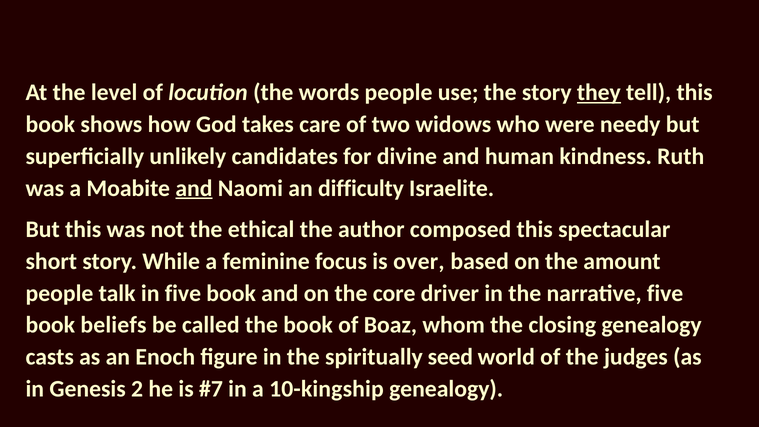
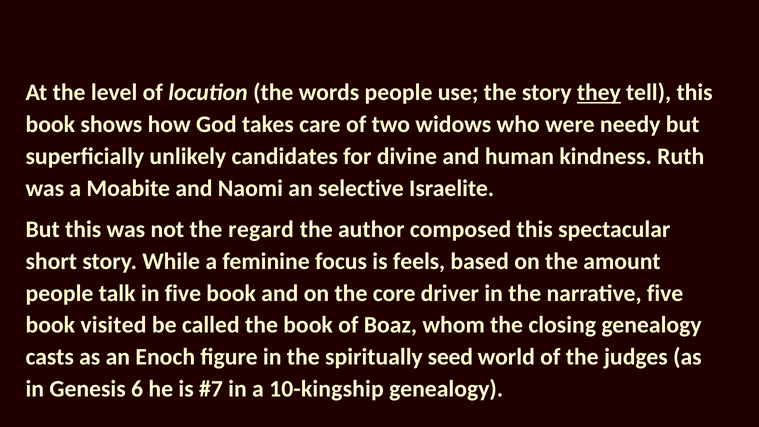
and at (194, 188) underline: present -> none
difficulty: difficulty -> selective
ethical: ethical -> regard
over: over -> feels
beliefs: beliefs -> visited
2: 2 -> 6
